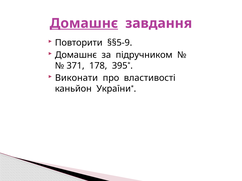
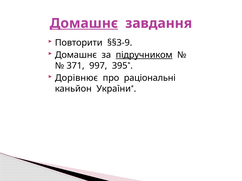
§§5-9: §§5-9 -> §§3-9
підручником underline: none -> present
178: 178 -> 997
Виконати: Виконати -> Дорівнює
властивості: властивості -> раціональні
